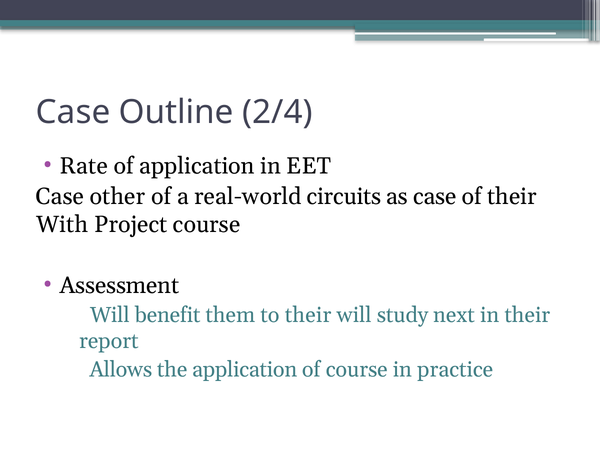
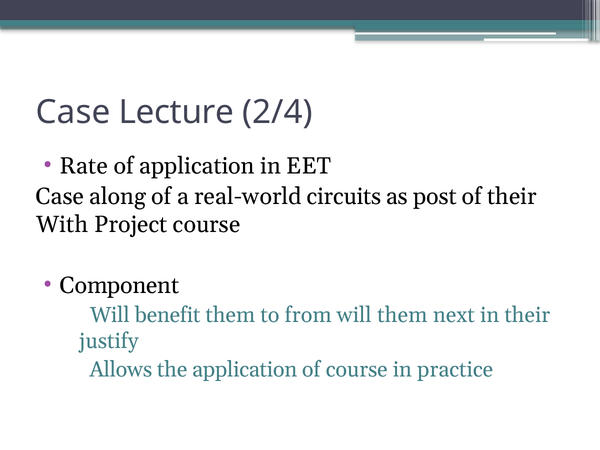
Outline: Outline -> Lecture
other: other -> along
as case: case -> post
Assessment: Assessment -> Component
to their: their -> from
will study: study -> them
report: report -> justify
